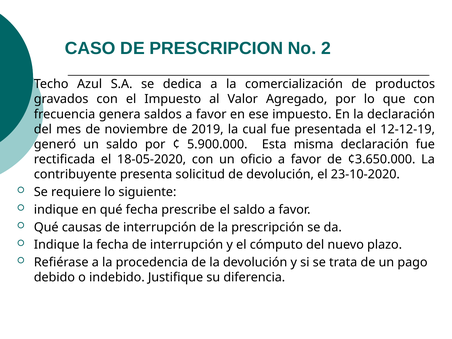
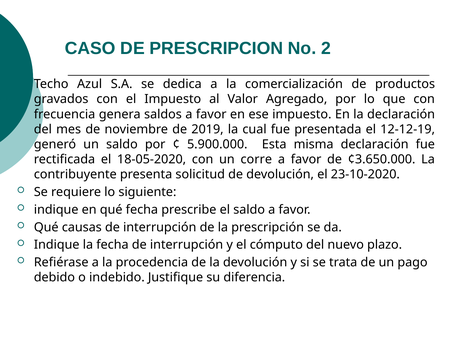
oficio: oficio -> corre
